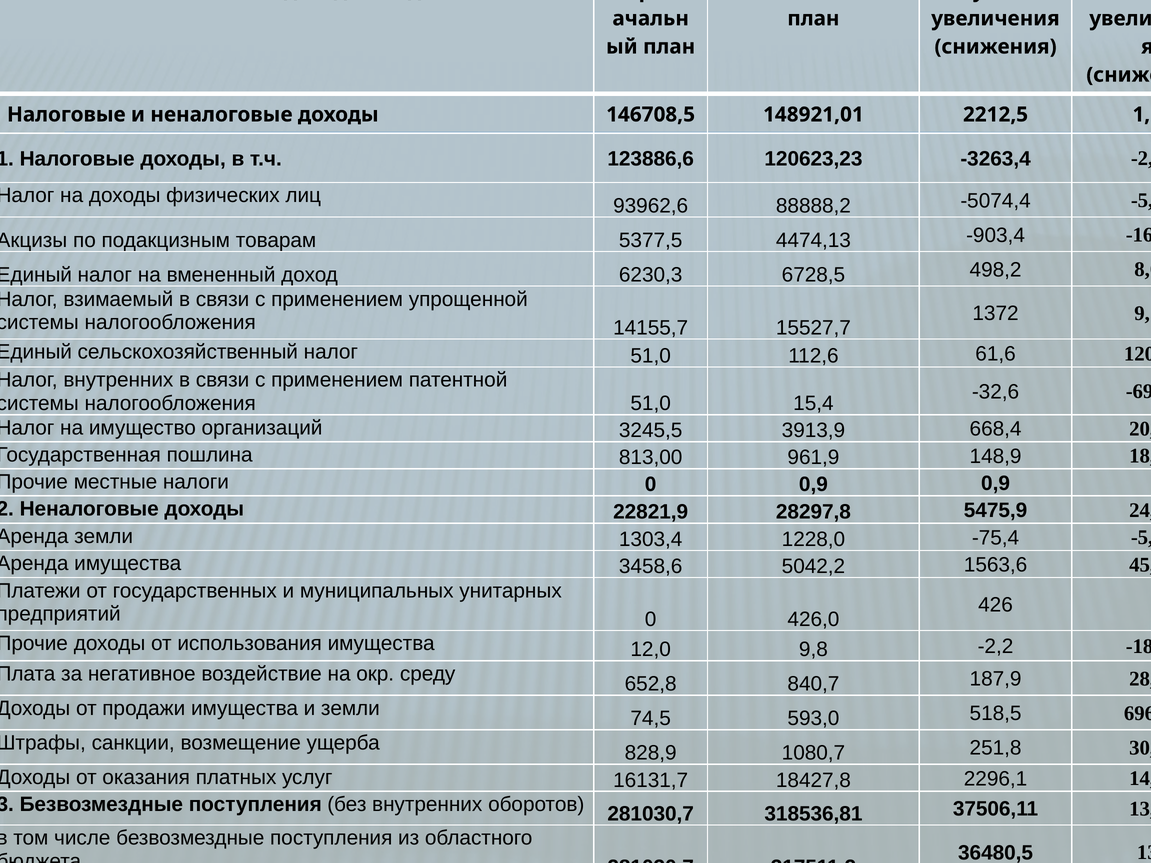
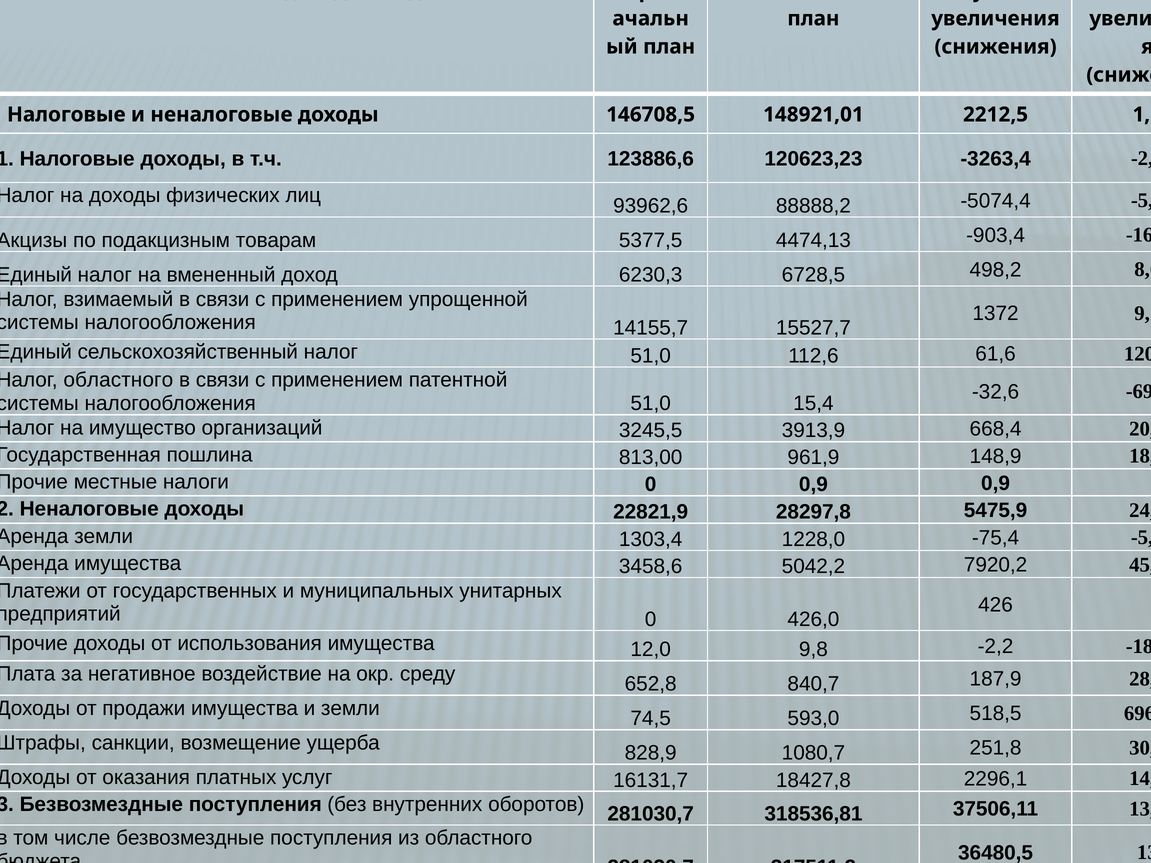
внутренних at (118, 380): внутренних -> областного
1563,6: 1563,6 -> 7920,2
